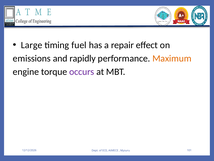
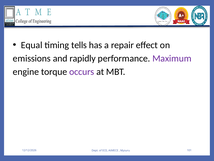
Large: Large -> Equal
fuel: fuel -> tells
Maximum colour: orange -> purple
